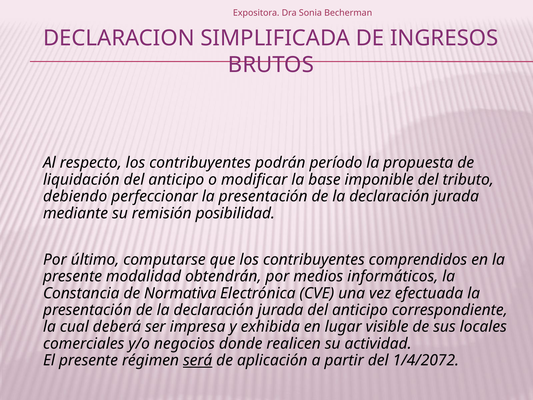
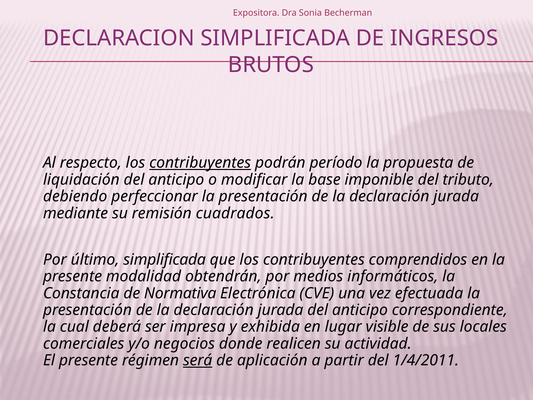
contribuyentes at (200, 163) underline: none -> present
posibilidad: posibilidad -> cuadrados
último computarse: computarse -> simplificada
1/4/2072: 1/4/2072 -> 1/4/2011
